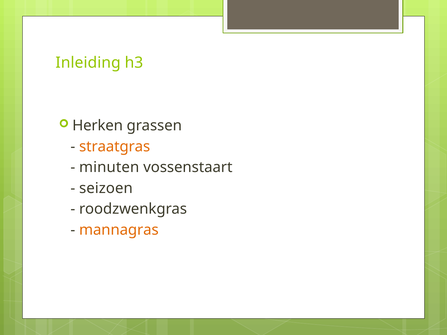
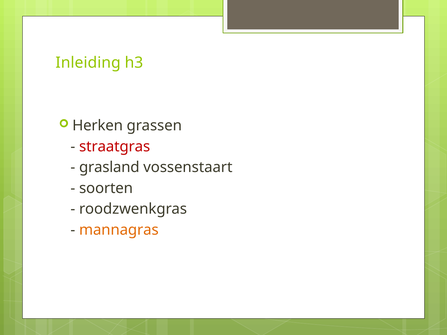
straatgras colour: orange -> red
minuten: minuten -> grasland
seizoen: seizoen -> soorten
